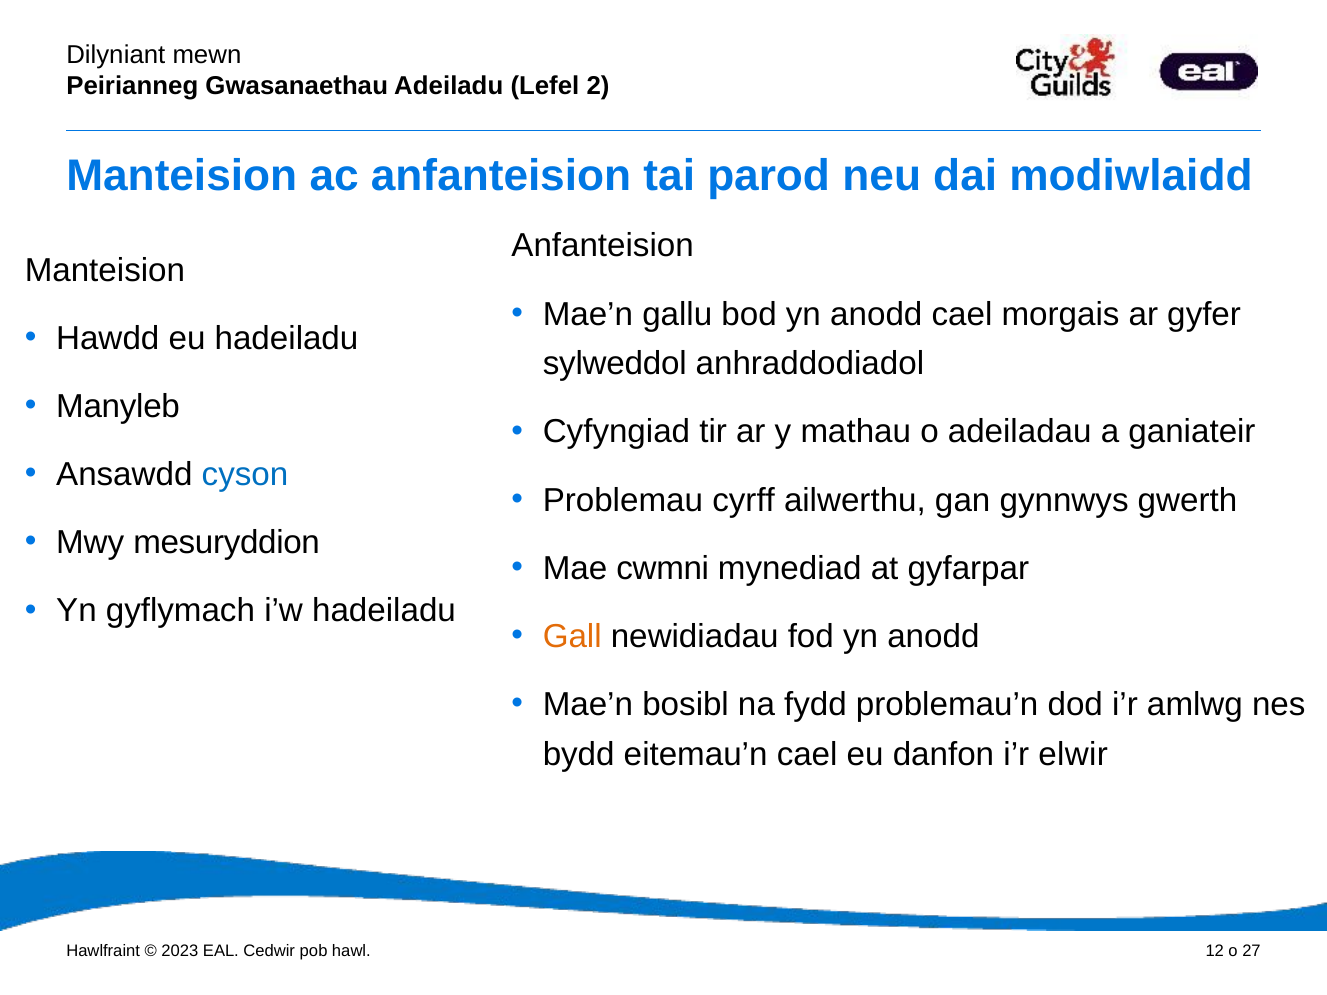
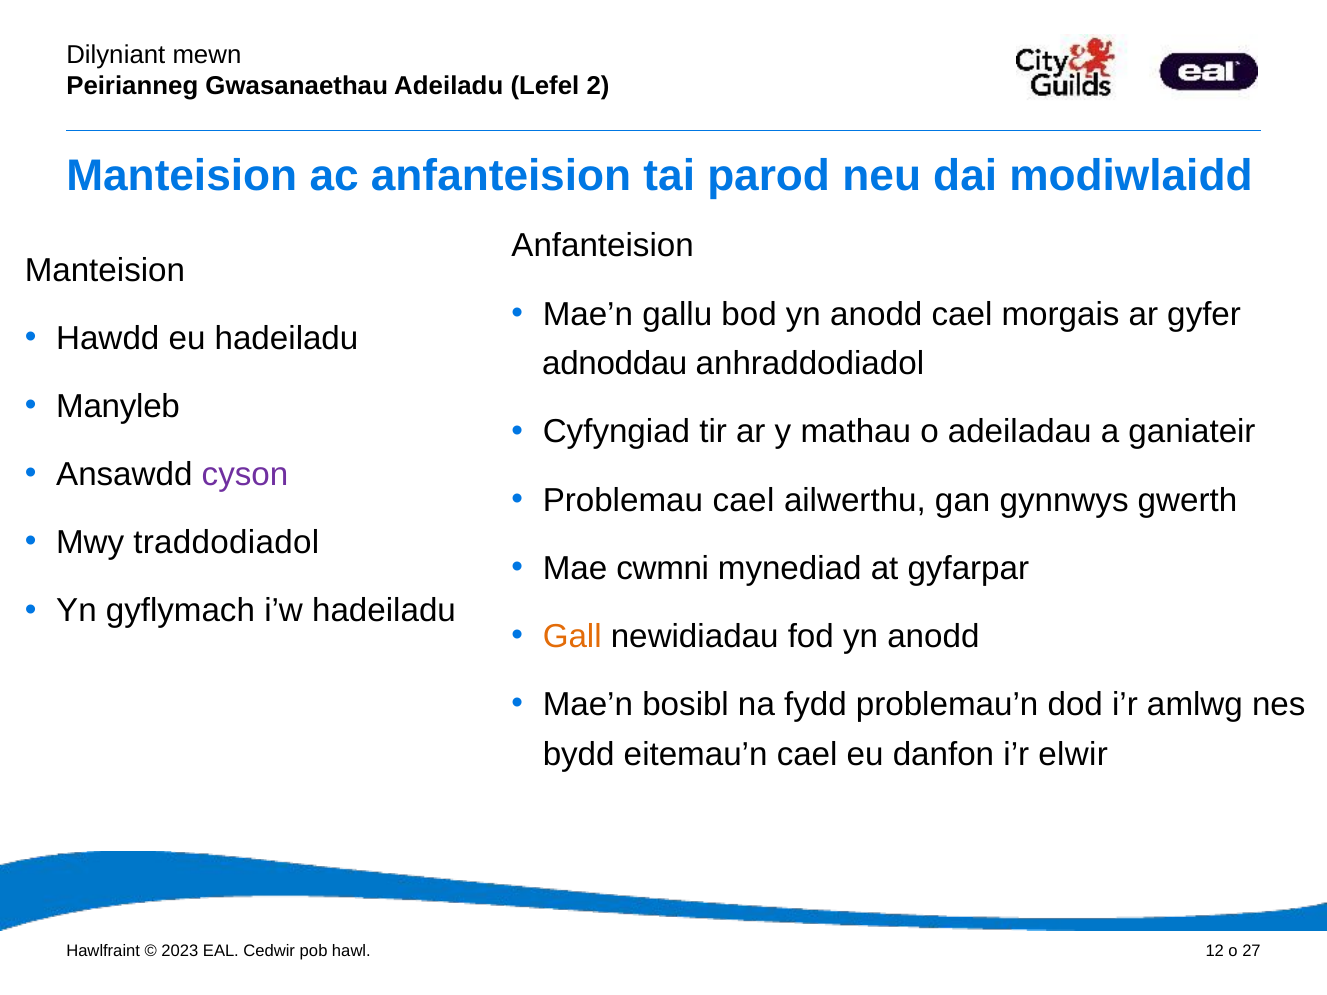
sylweddol: sylweddol -> adnoddau
cyson colour: blue -> purple
Problemau cyrff: cyrff -> cael
mesuryddion: mesuryddion -> traddodiadol
